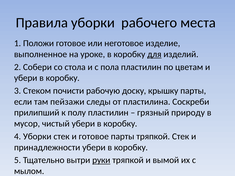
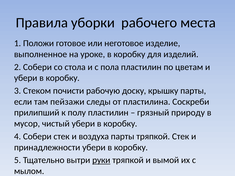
для underline: present -> none
4 Уборки: Уборки -> Собери
и готовое: готовое -> воздуха
